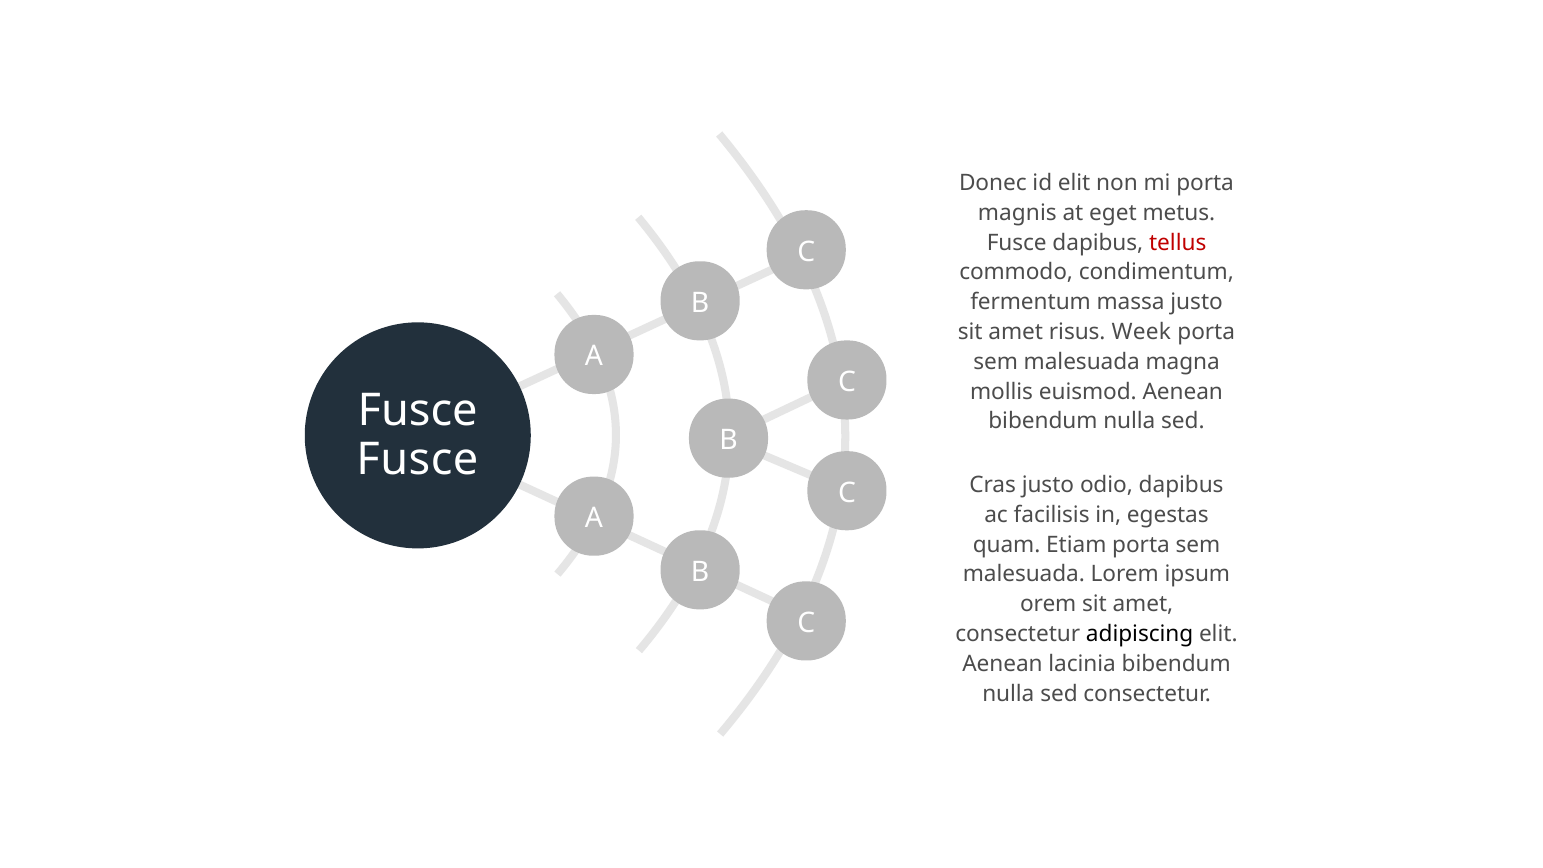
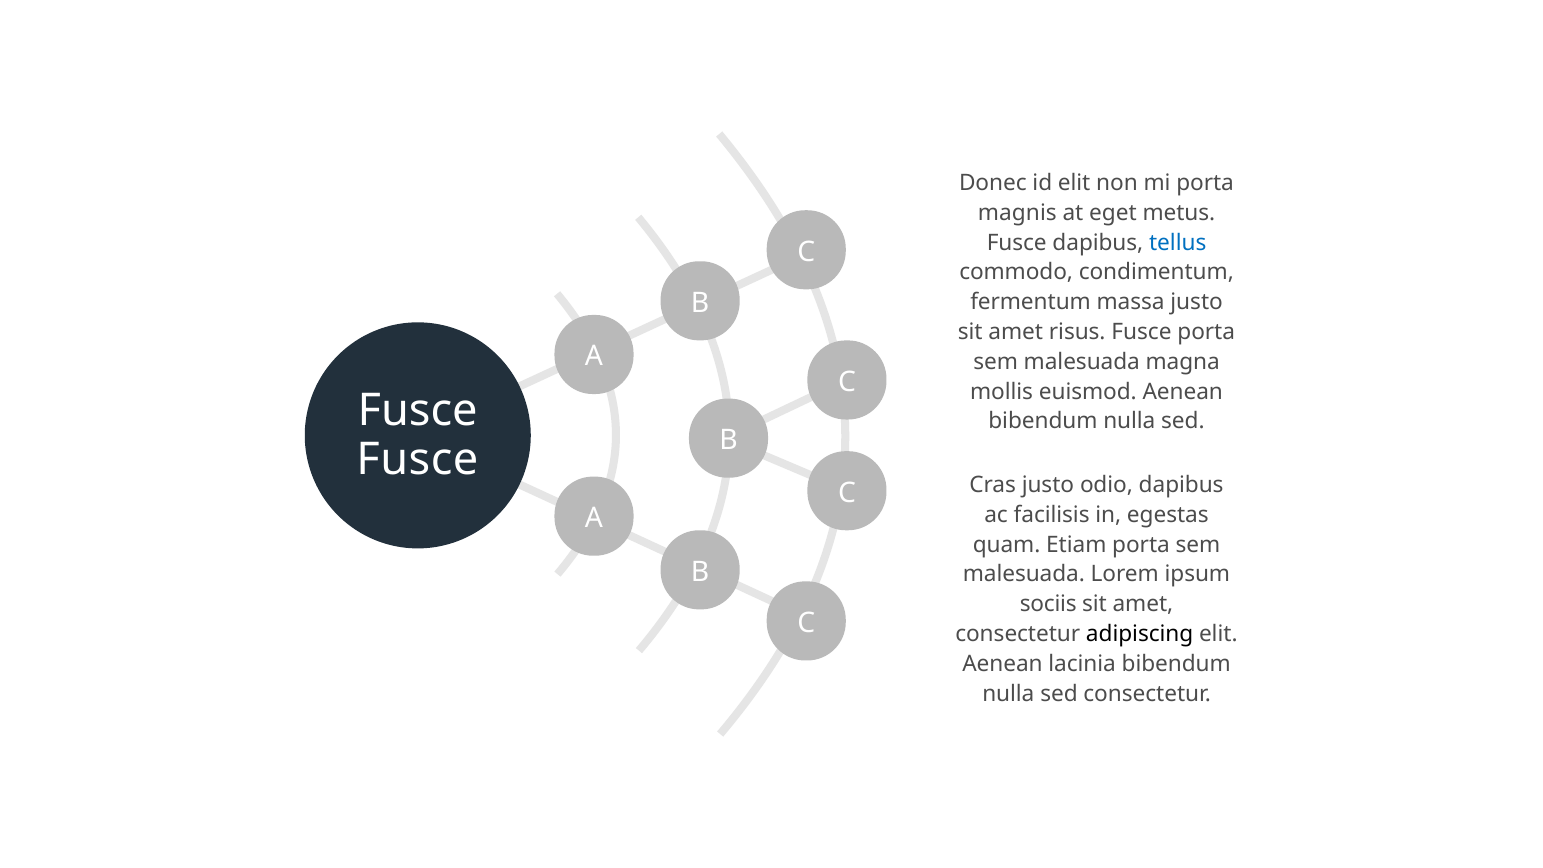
tellus colour: red -> blue
risus Week: Week -> Fusce
orem: orem -> sociis
